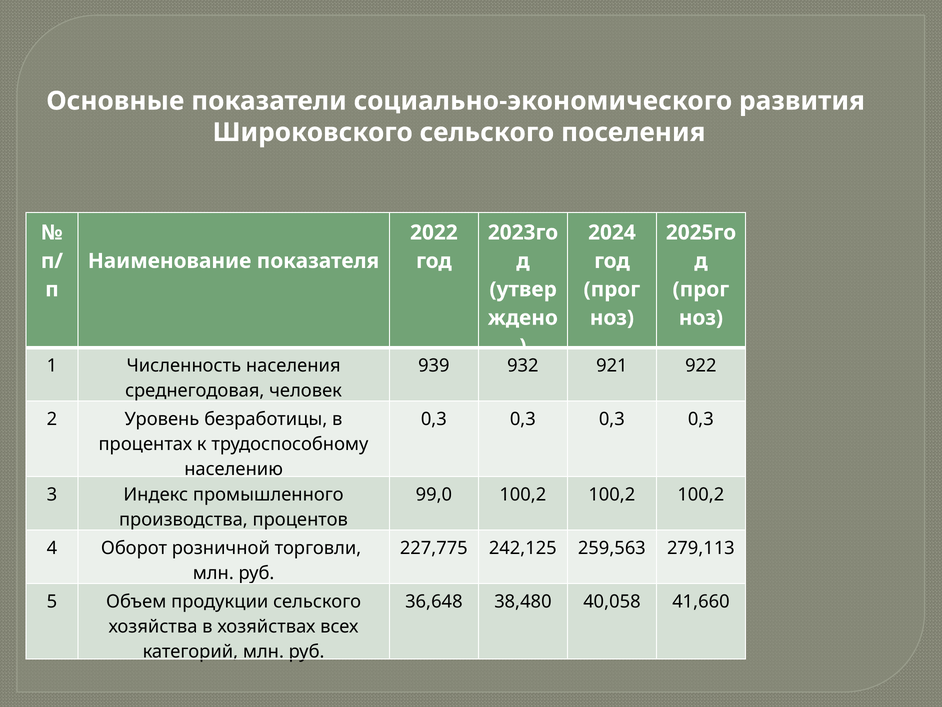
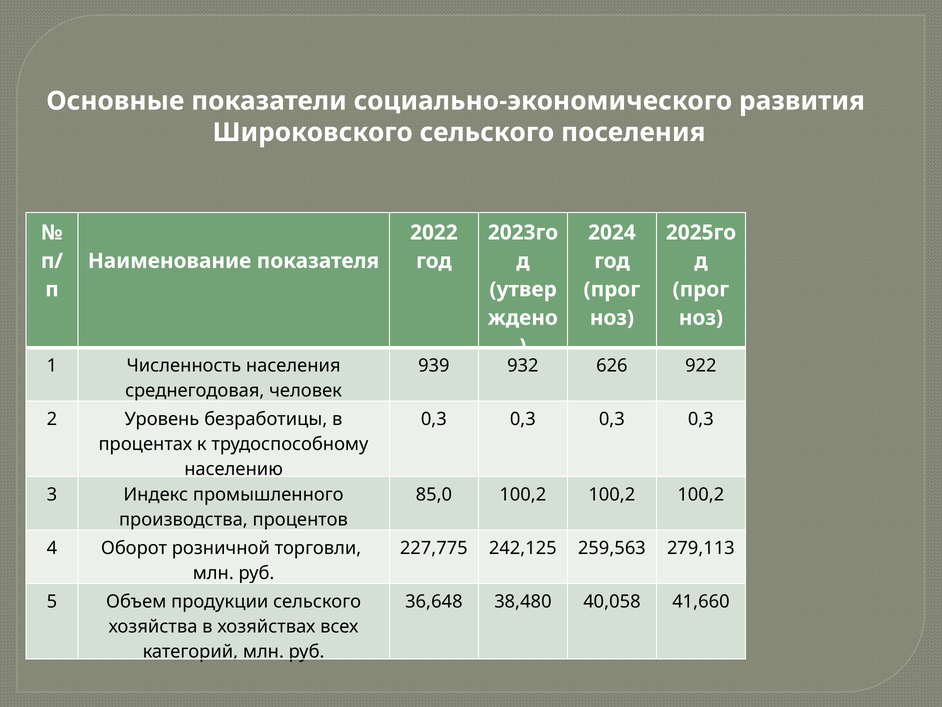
921: 921 -> 626
99,0: 99,0 -> 85,0
